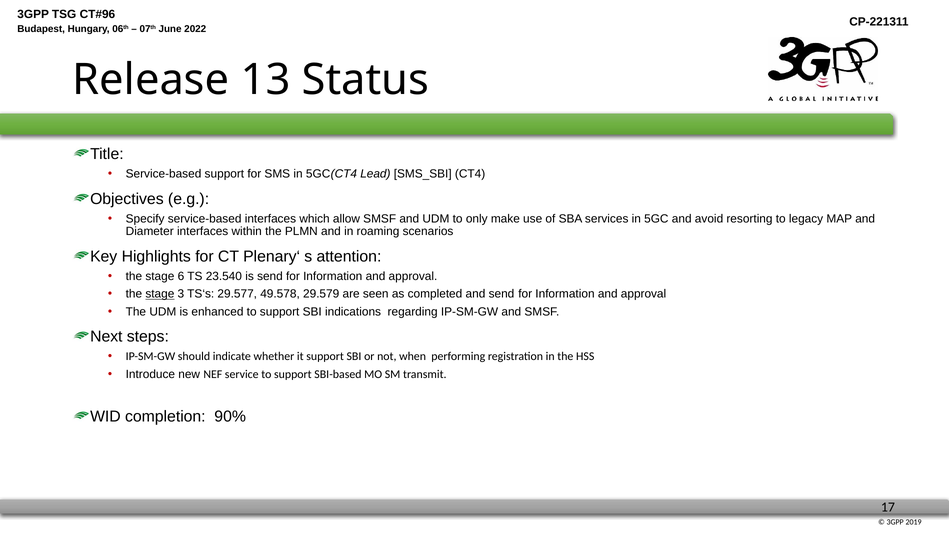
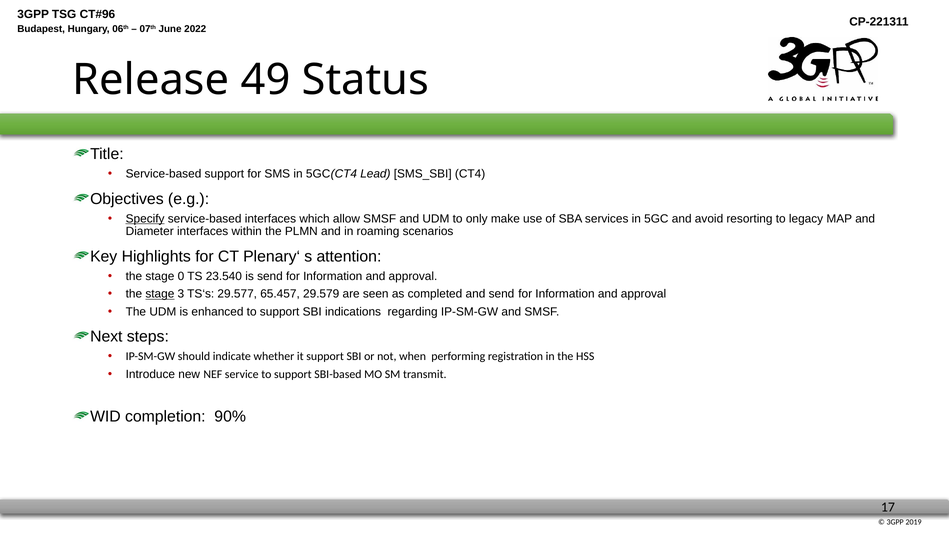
13: 13 -> 49
Specify underline: none -> present
6: 6 -> 0
49.578: 49.578 -> 65.457
